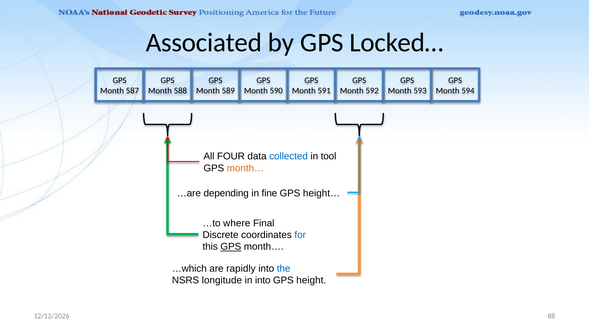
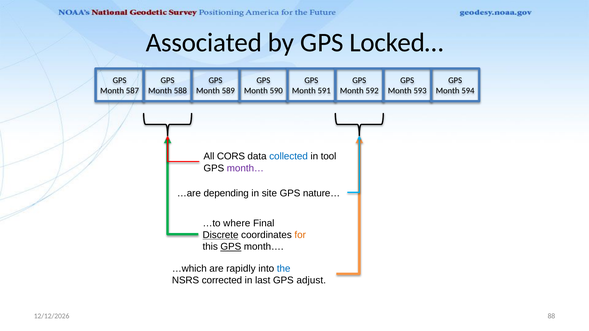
FOUR: FOUR -> CORS
month… at (245, 168) colour: orange -> purple
fine: fine -> site
height…: height… -> nature…
Discrete underline: none -> present
for colour: blue -> orange
longitude: longitude -> corrected
in into: into -> last
height: height -> adjust
